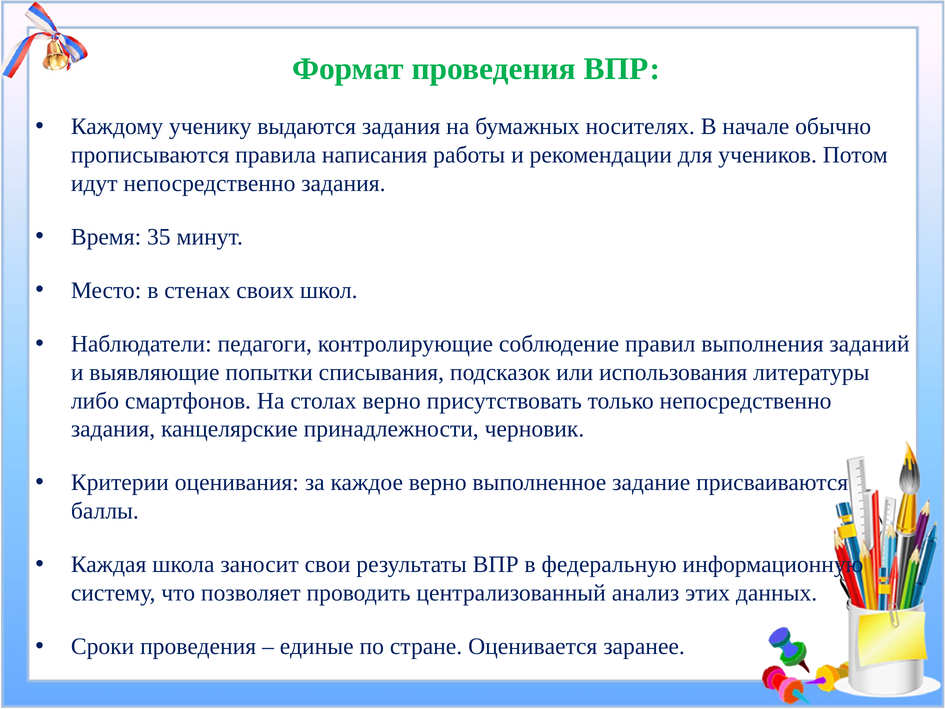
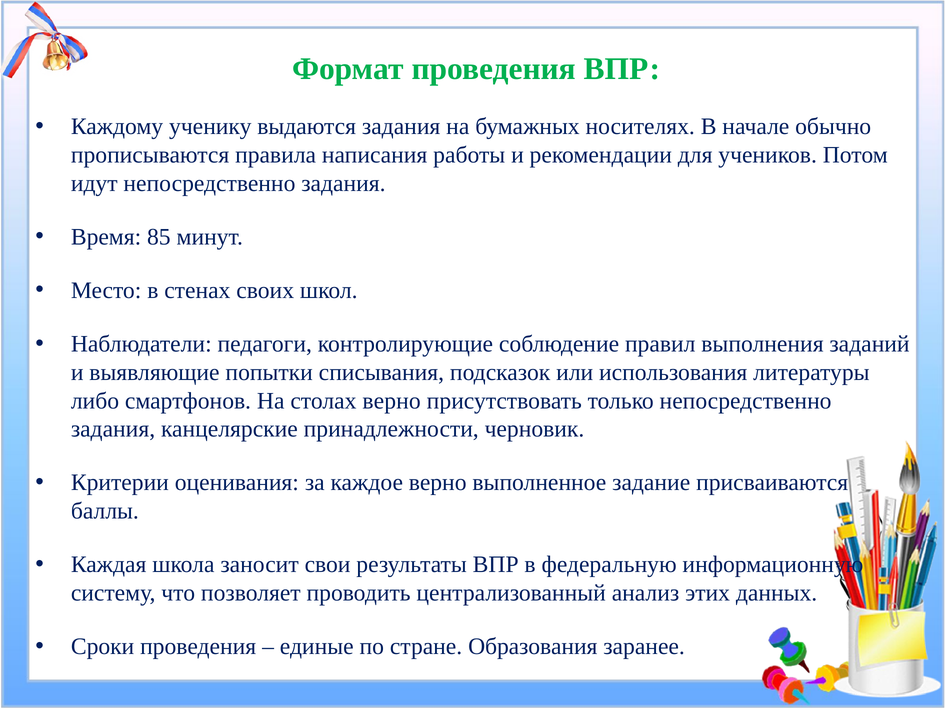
35: 35 -> 85
Оценивается: Оценивается -> Образования
